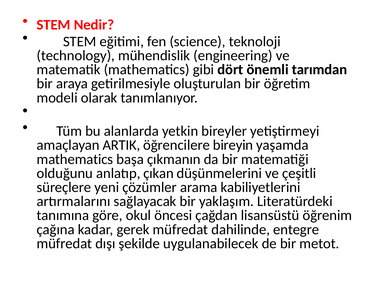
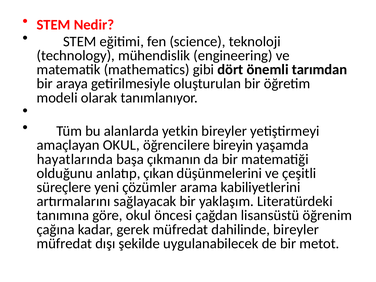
amaçlayan ARTIK: ARTIK -> OKUL
mathematics at (75, 159): mathematics -> hayatlarında
dahilinde entegre: entegre -> bireyler
